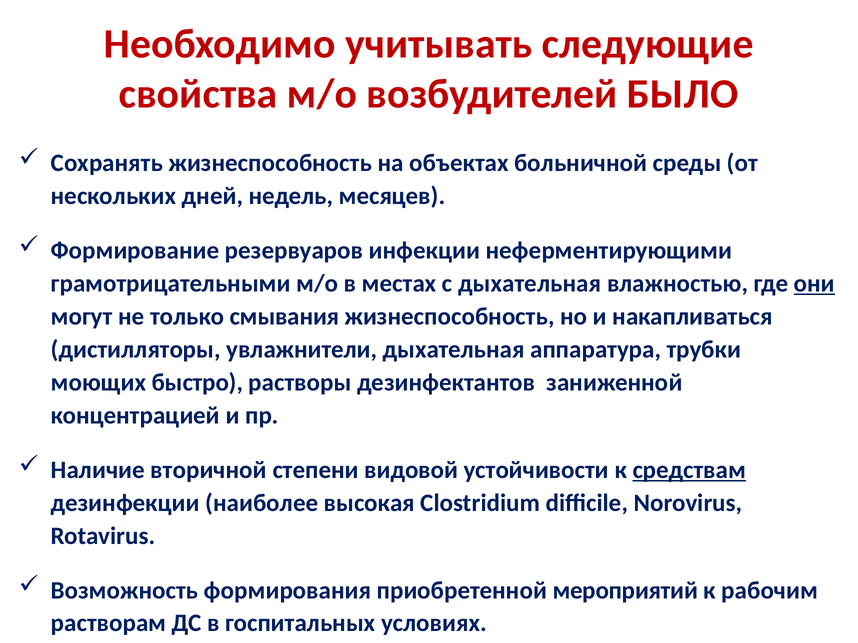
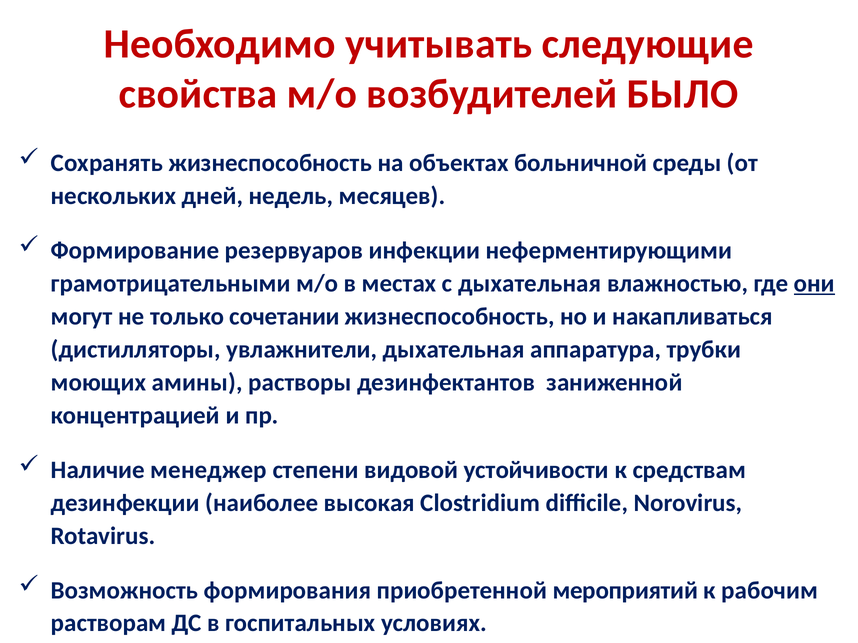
смывания: смывания -> сочетании
быстро: быстро -> амины
вторичной: вторичной -> менеджер
средствам underline: present -> none
